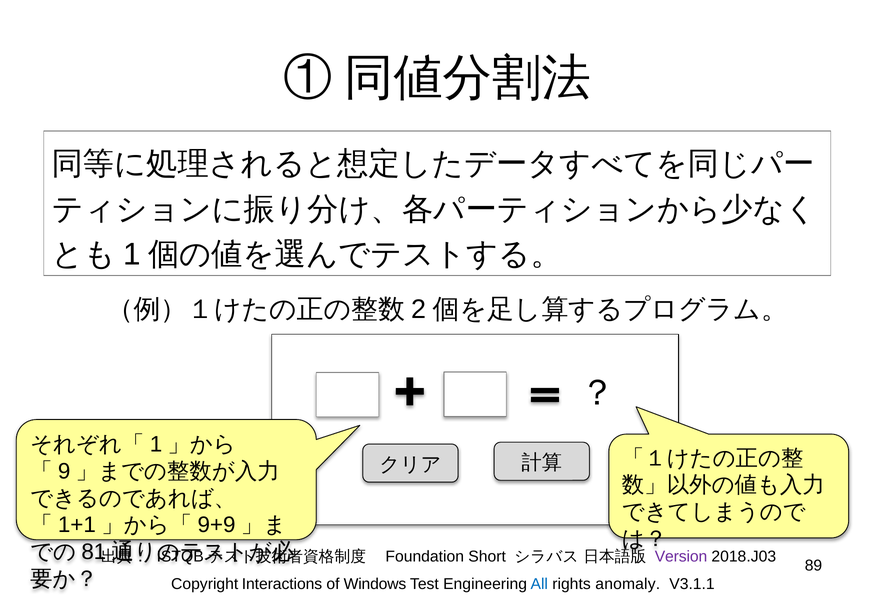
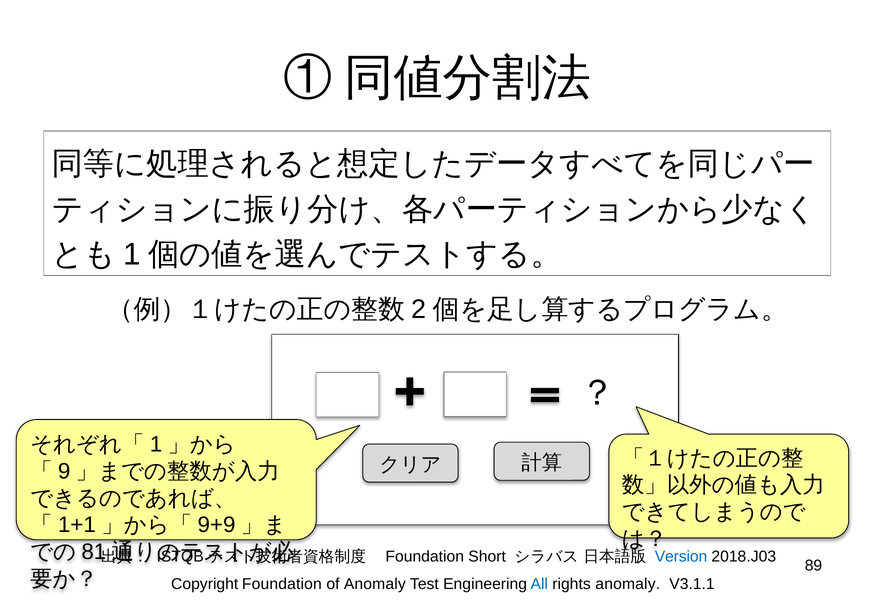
Version colour: purple -> blue
Copyright Interactions: Interactions -> Foundation
of Windows: Windows -> Anomaly
